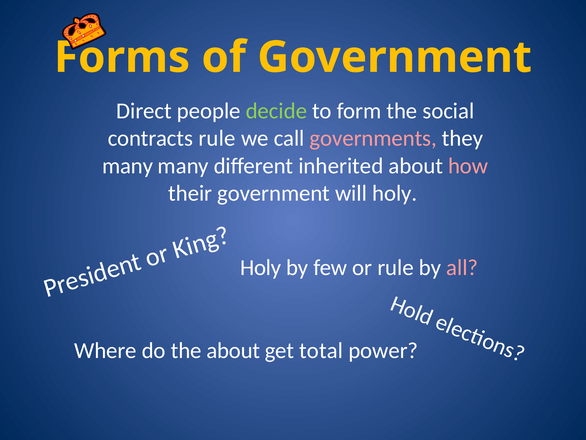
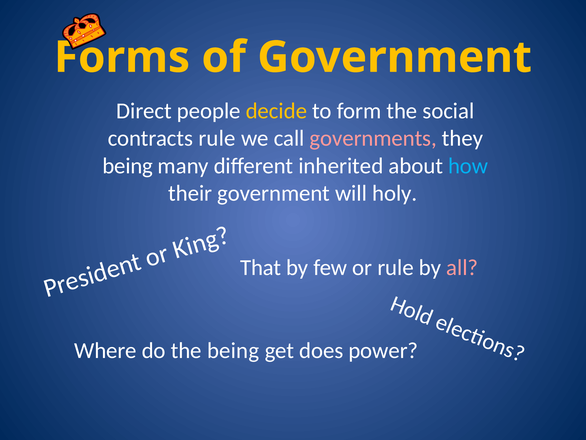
decide colour: light green -> yellow
many at (128, 166): many -> being
how colour: pink -> light blue
Holy at (261, 267): Holy -> That
the about: about -> being
total: total -> does
